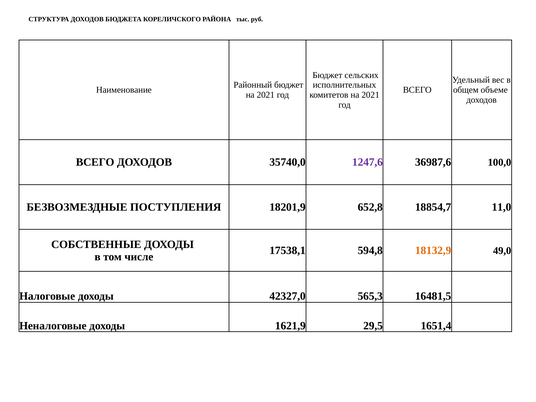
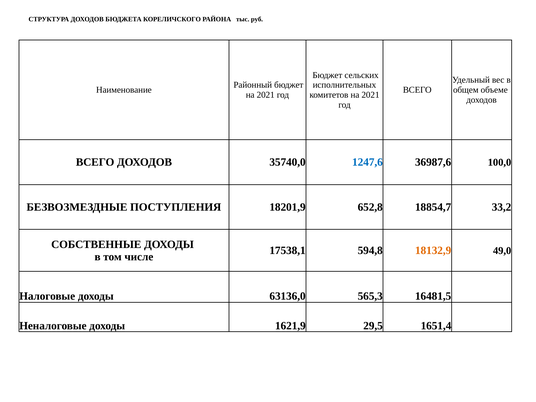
1247,6 colour: purple -> blue
11,0: 11,0 -> 33,2
42327,0: 42327,0 -> 63136,0
